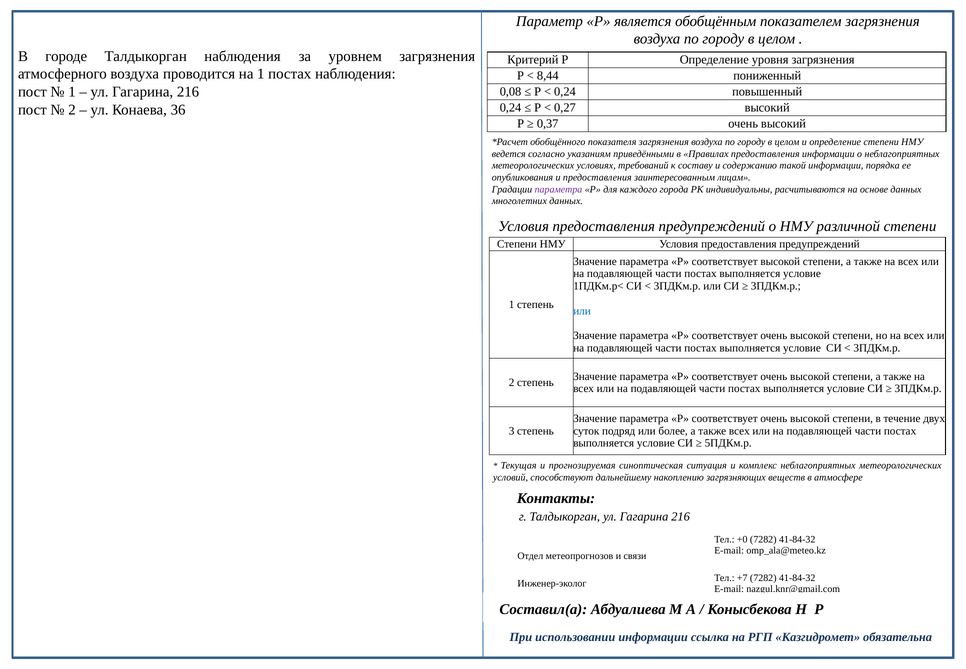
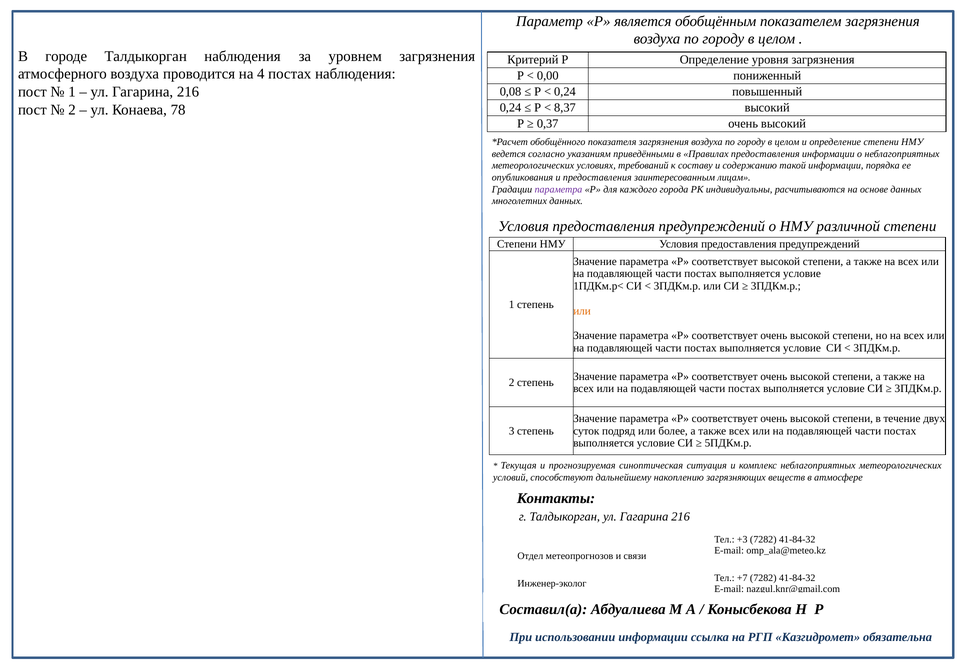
на 1: 1 -> 4
8,44: 8,44 -> 0,00
0,27: 0,27 -> 8,37
36: 36 -> 78
или at (582, 311) colour: blue -> orange
+0: +0 -> +3
